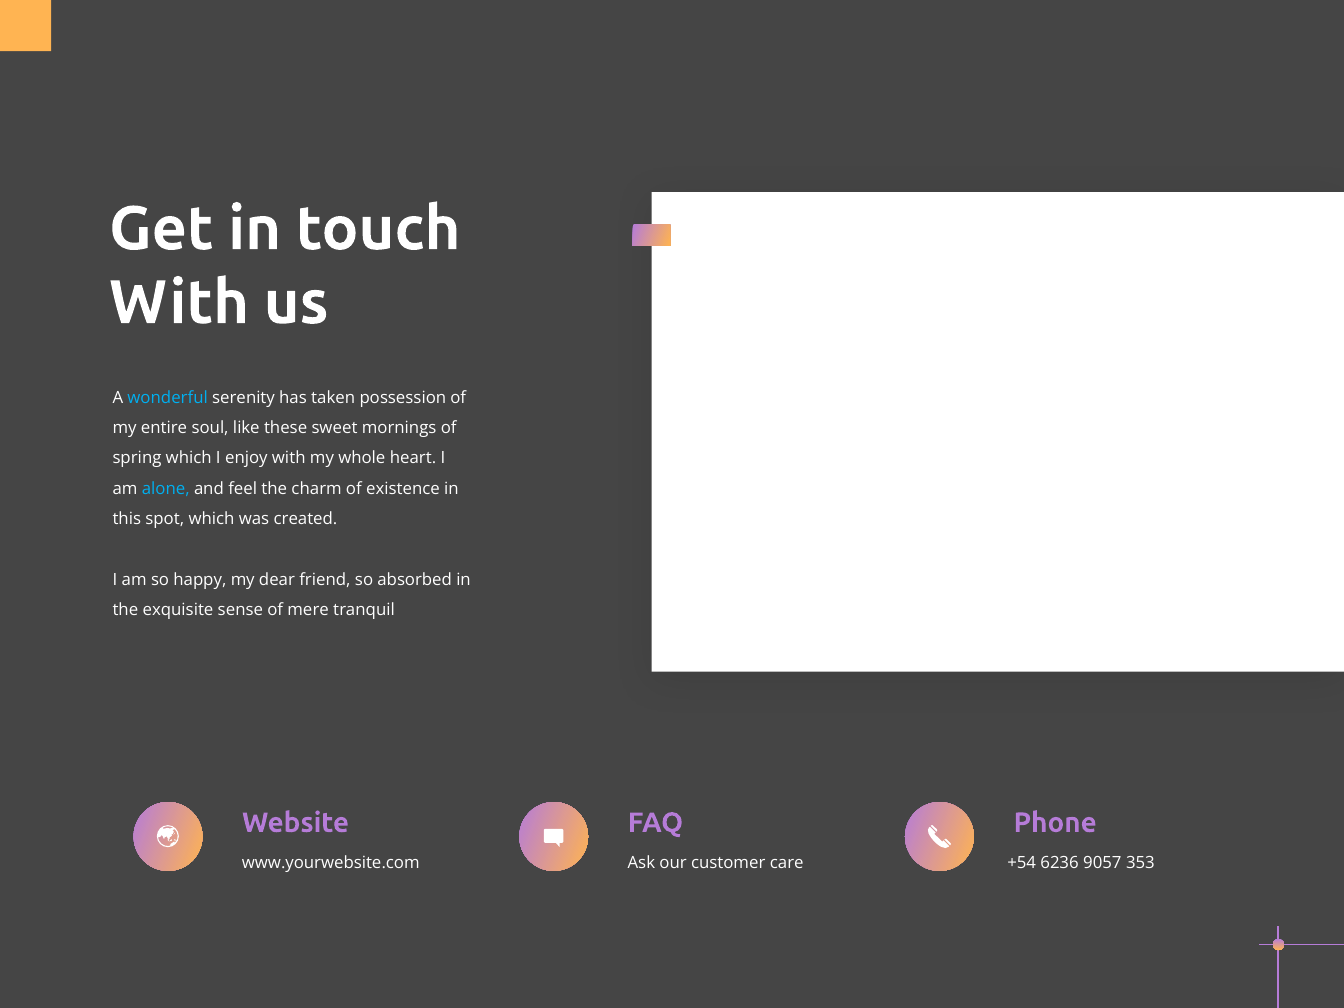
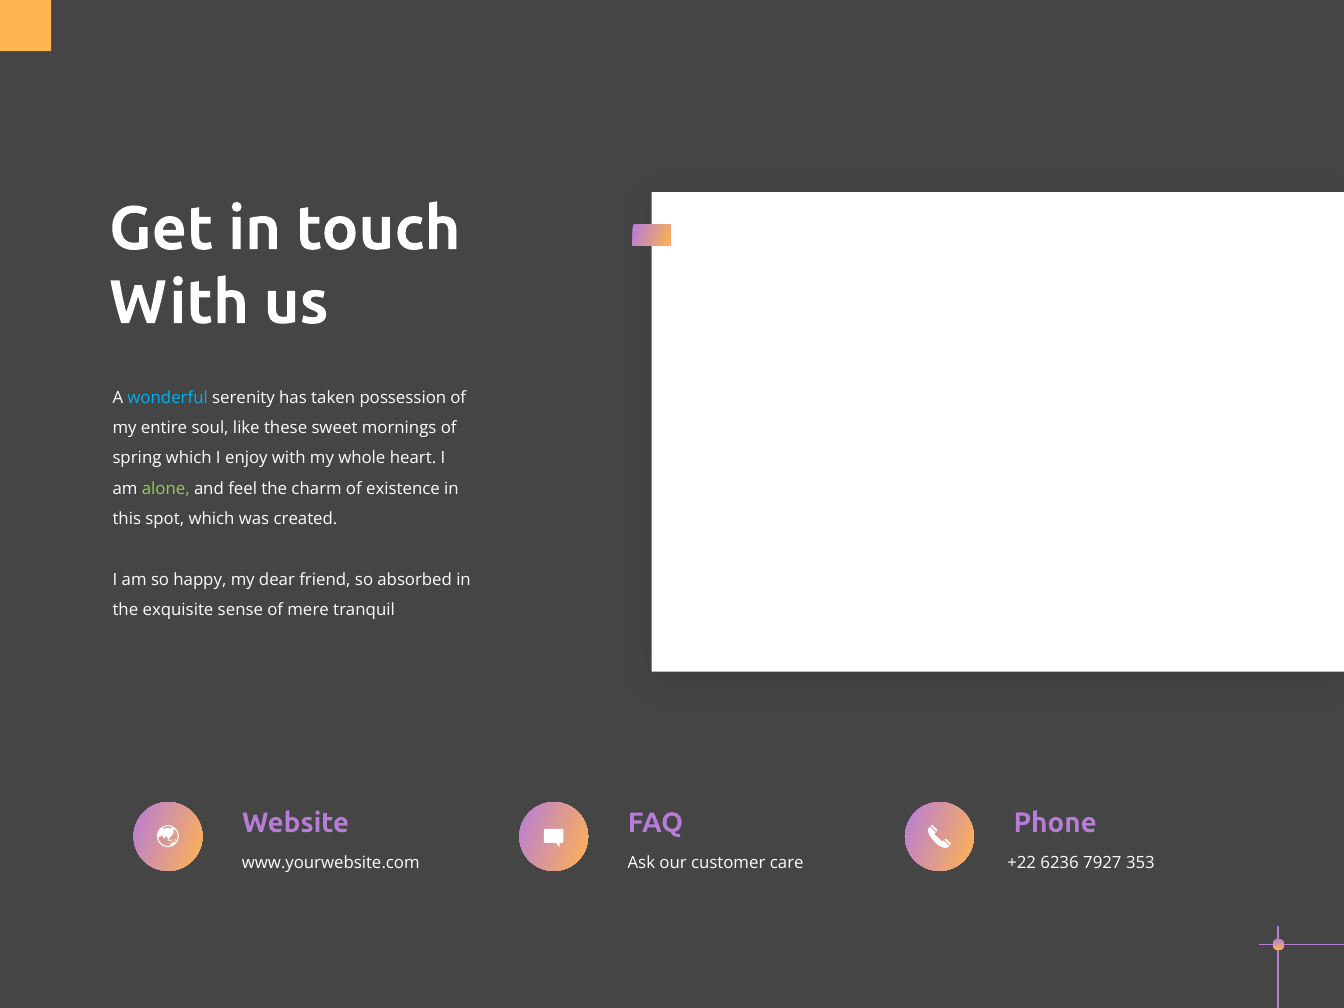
alone colour: light blue -> light green
+54: +54 -> +22
9057: 9057 -> 7927
